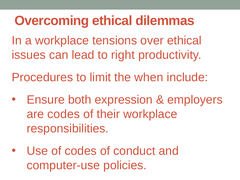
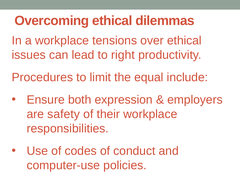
when: when -> equal
are codes: codes -> safety
